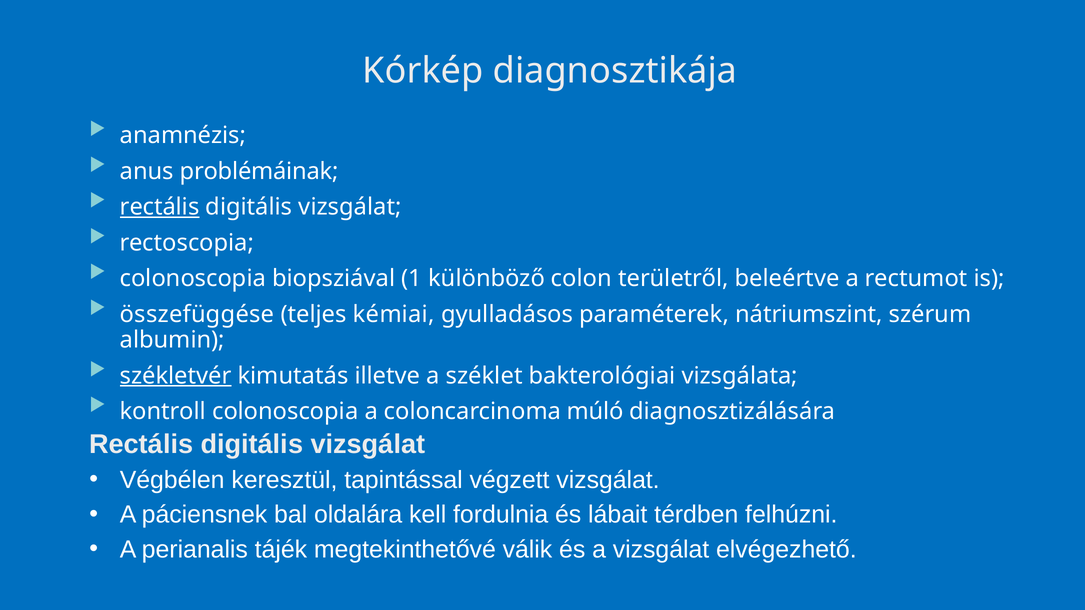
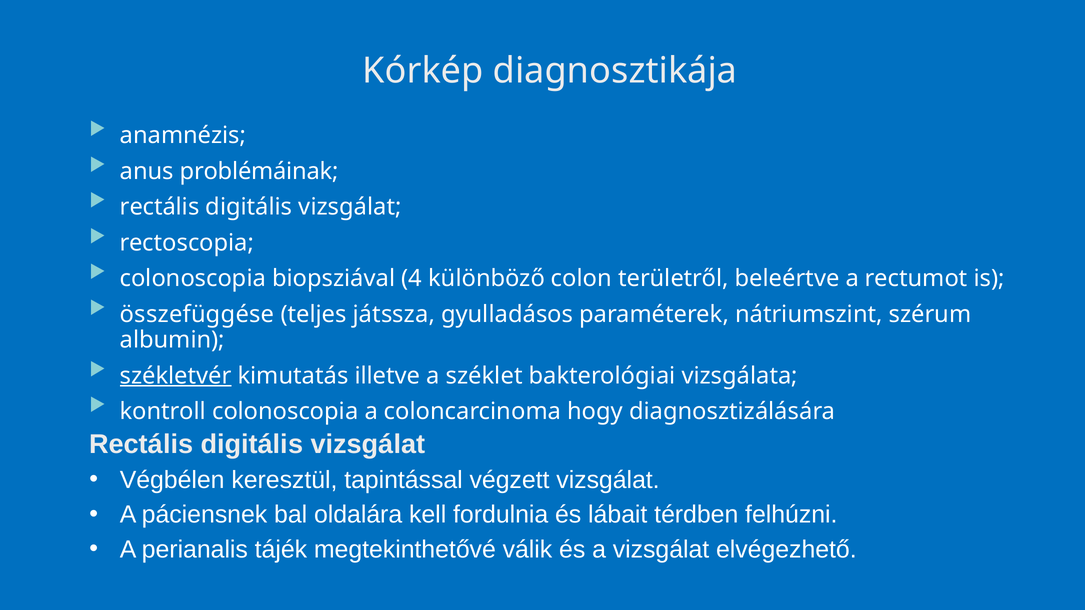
rectális at (160, 207) underline: present -> none
1: 1 -> 4
kémiai: kémiai -> játssza
múló: múló -> hogy
